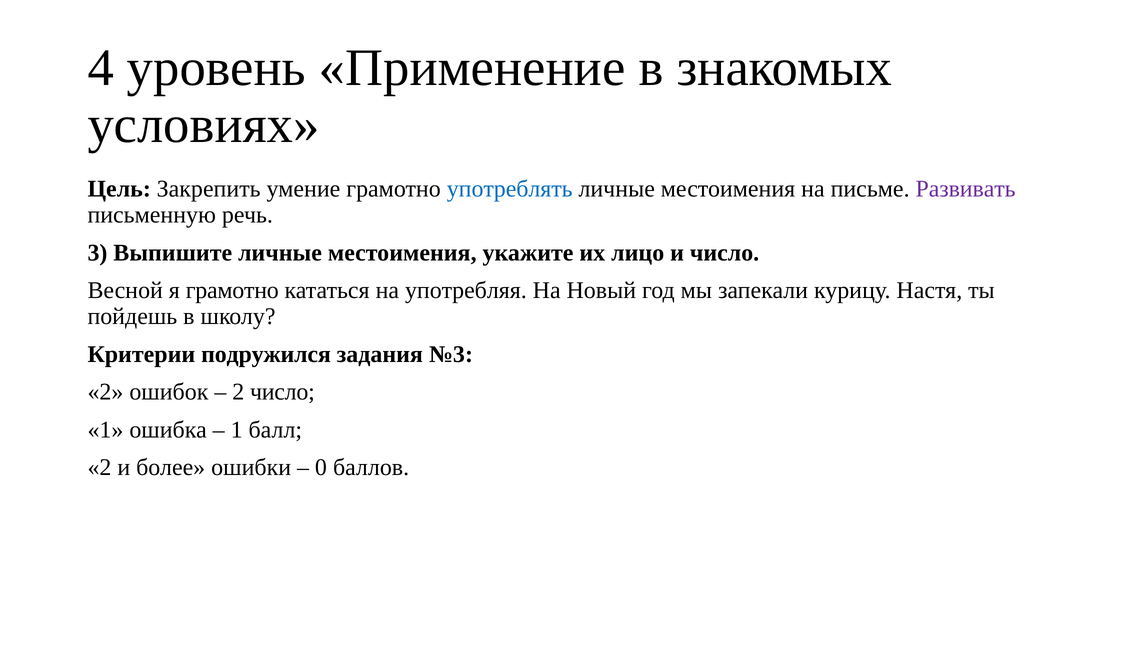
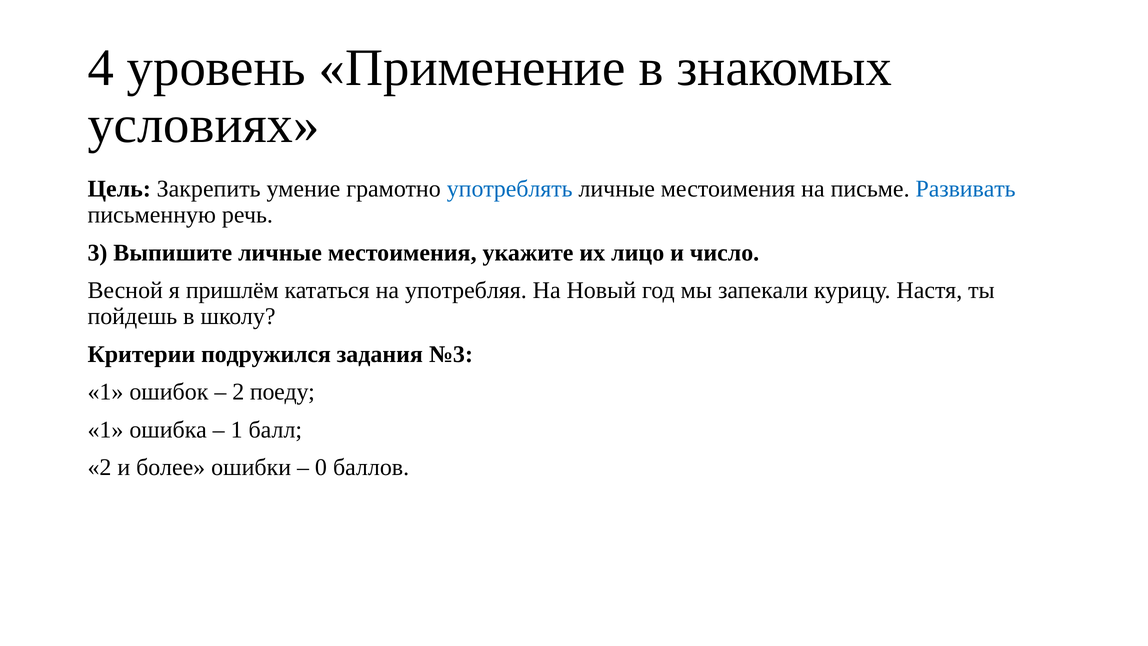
Развивать colour: purple -> blue
я грамотно: грамотно -> пришлём
2 at (105, 392): 2 -> 1
2 число: число -> поеду
